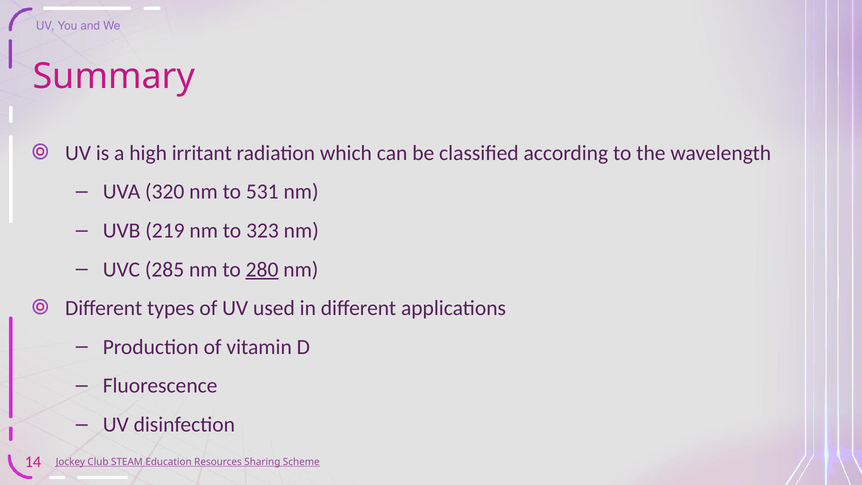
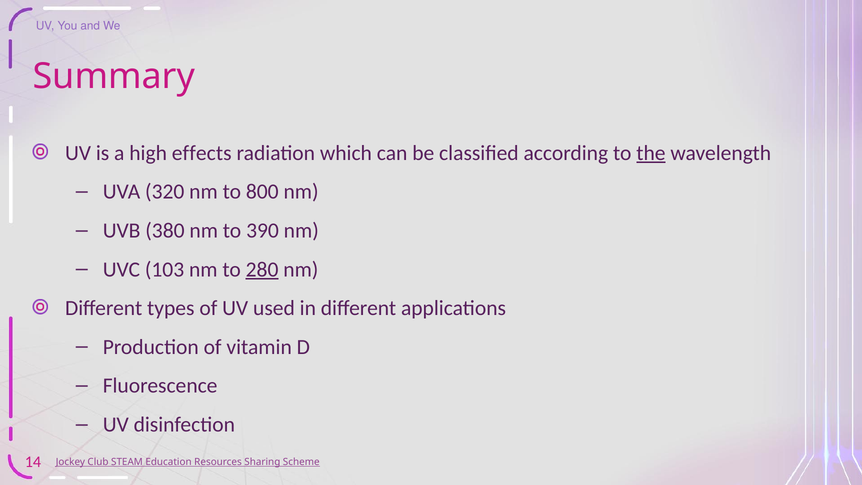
irritant: irritant -> effects
the underline: none -> present
531: 531 -> 800
219: 219 -> 380
323: 323 -> 390
285: 285 -> 103
